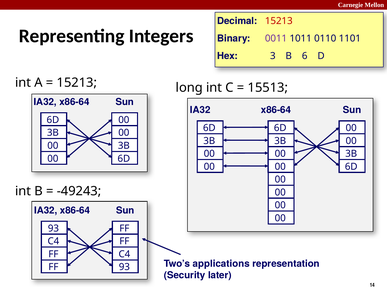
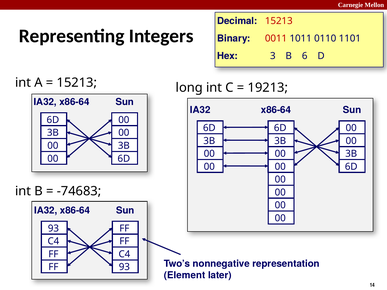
0011 colour: purple -> red
15513: 15513 -> 19213
-49243: -49243 -> -74683
applications: applications -> nonnegative
Security: Security -> Element
